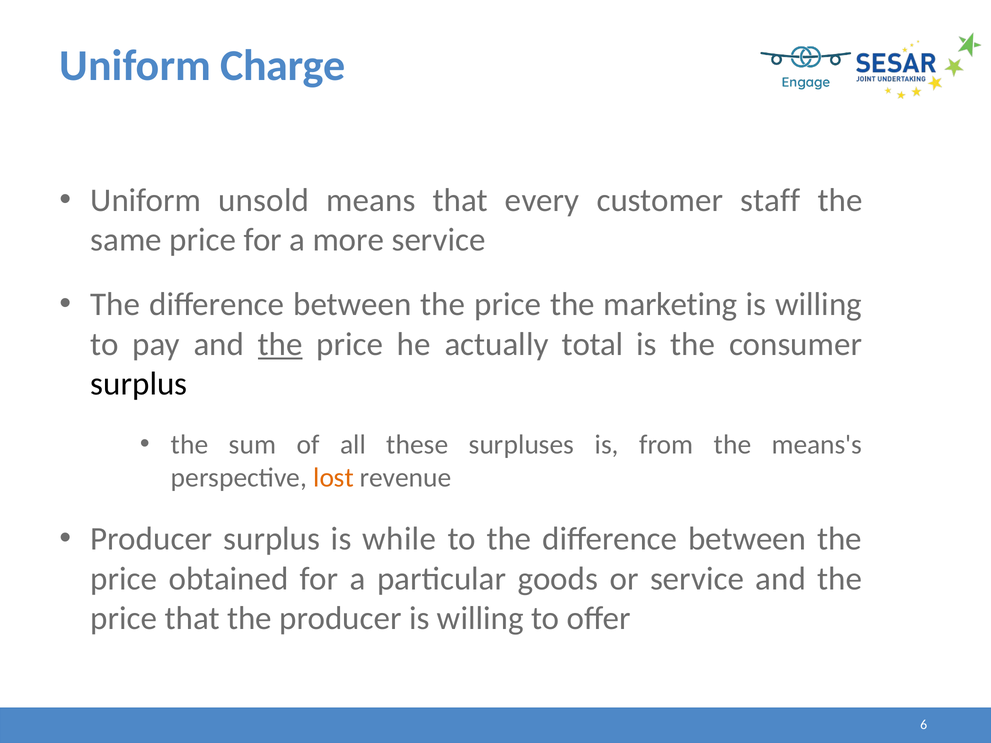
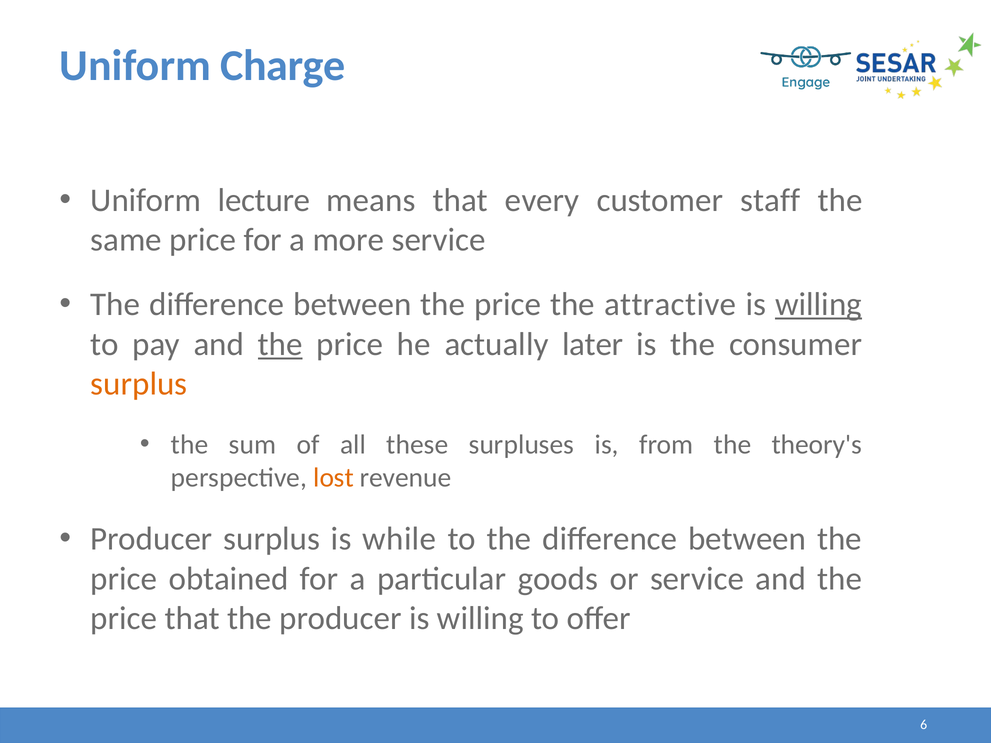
unsold: unsold -> lecture
marketing: marketing -> attractive
willing at (819, 305) underline: none -> present
total: total -> later
surplus at (139, 384) colour: black -> orange
means's: means's -> theory's
